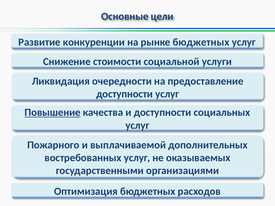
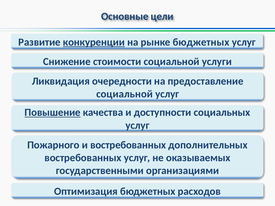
конкуренции underline: none -> present
доступности at (125, 94): доступности -> социальной
и выплачиваемой: выплачиваемой -> востребованных
